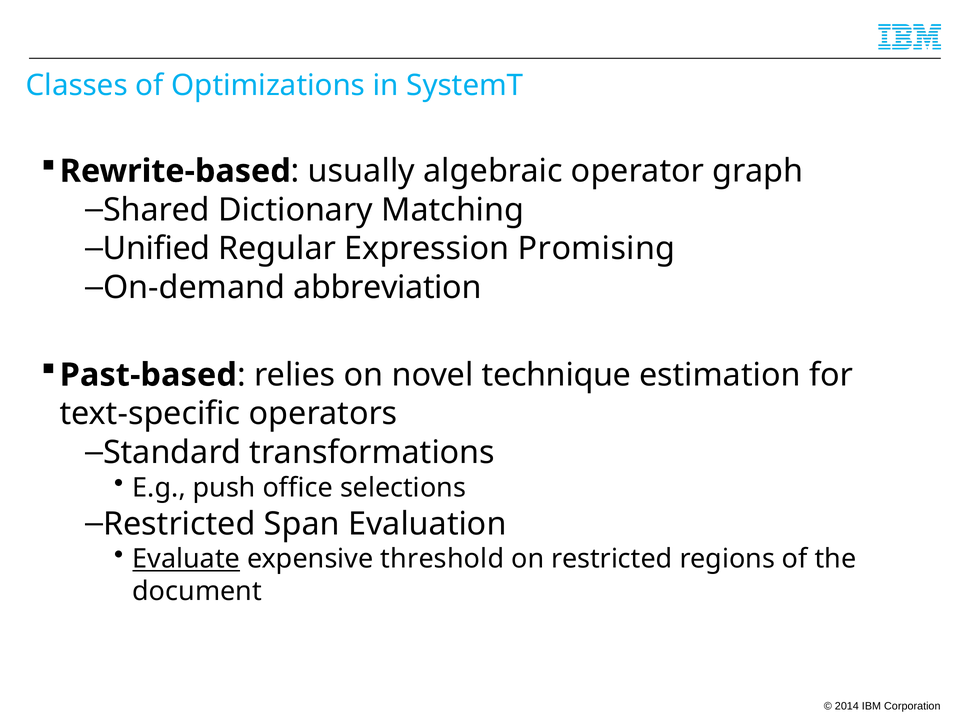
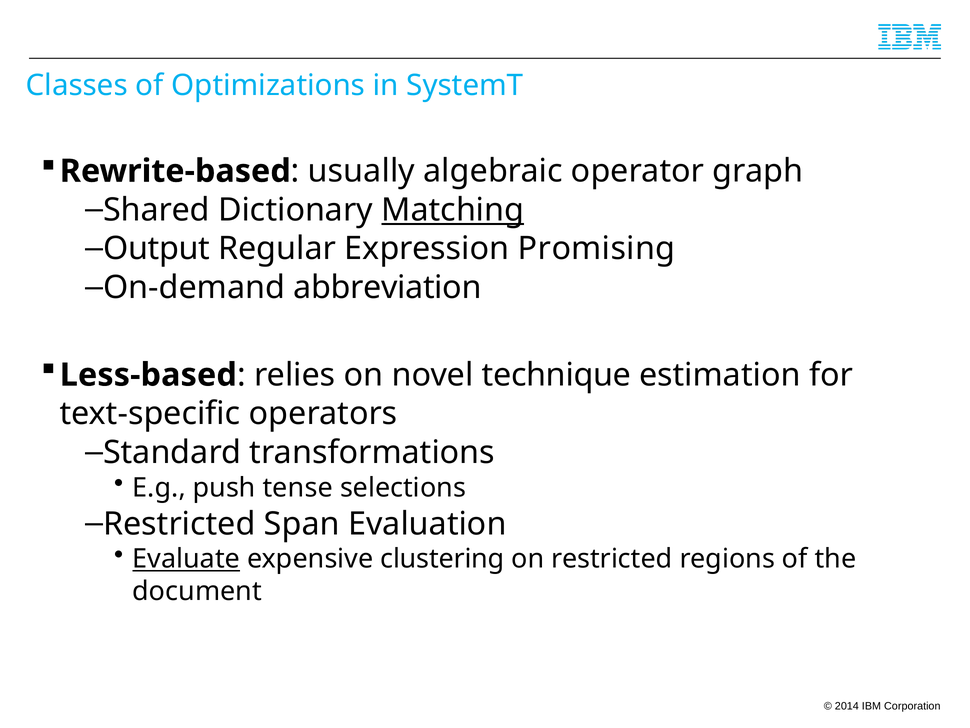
Matching underline: none -> present
Unified: Unified -> Output
Past-based: Past-based -> Less-based
office: office -> tense
threshold: threshold -> clustering
